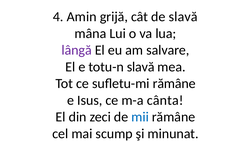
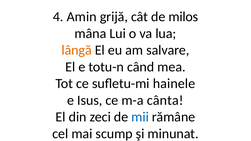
de slavă: slavă -> milos
lângă colour: purple -> orange
totu-n slavă: slavă -> când
sufletu-mi rămâne: rămâne -> hainele
